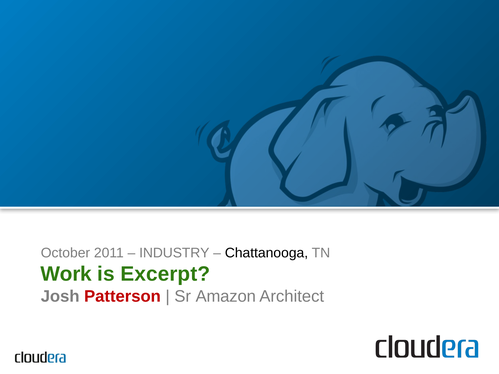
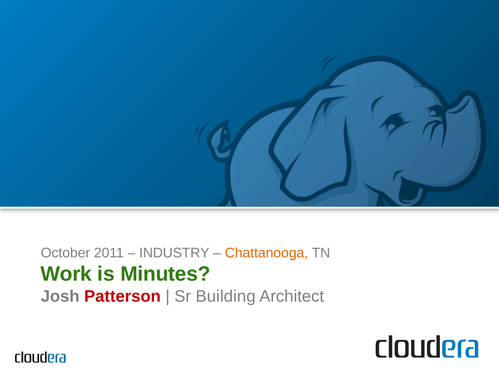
Chattanooga colour: black -> orange
Excerpt: Excerpt -> Minutes
Amazon: Amazon -> Building
